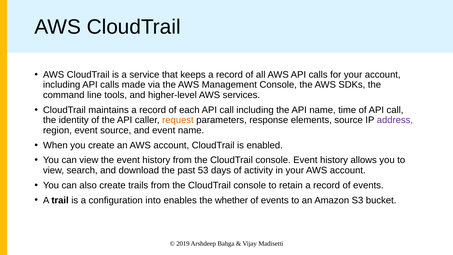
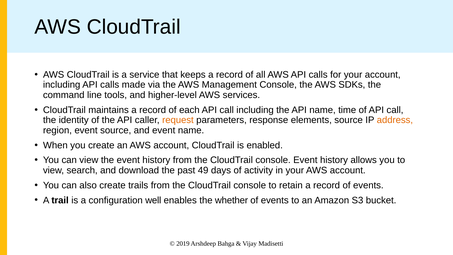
address colour: purple -> orange
53: 53 -> 49
into: into -> well
